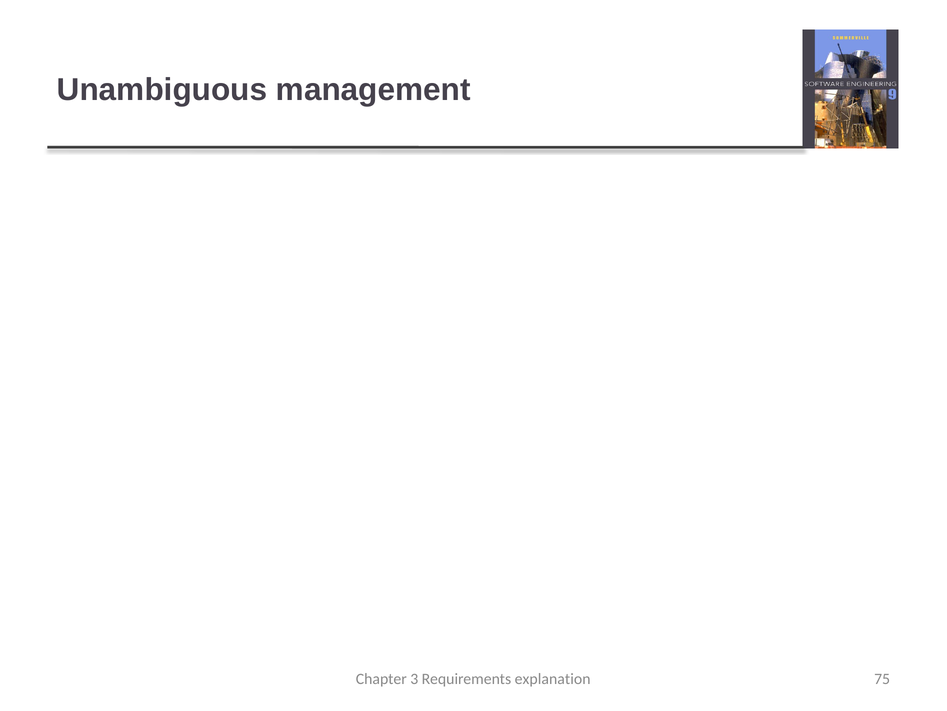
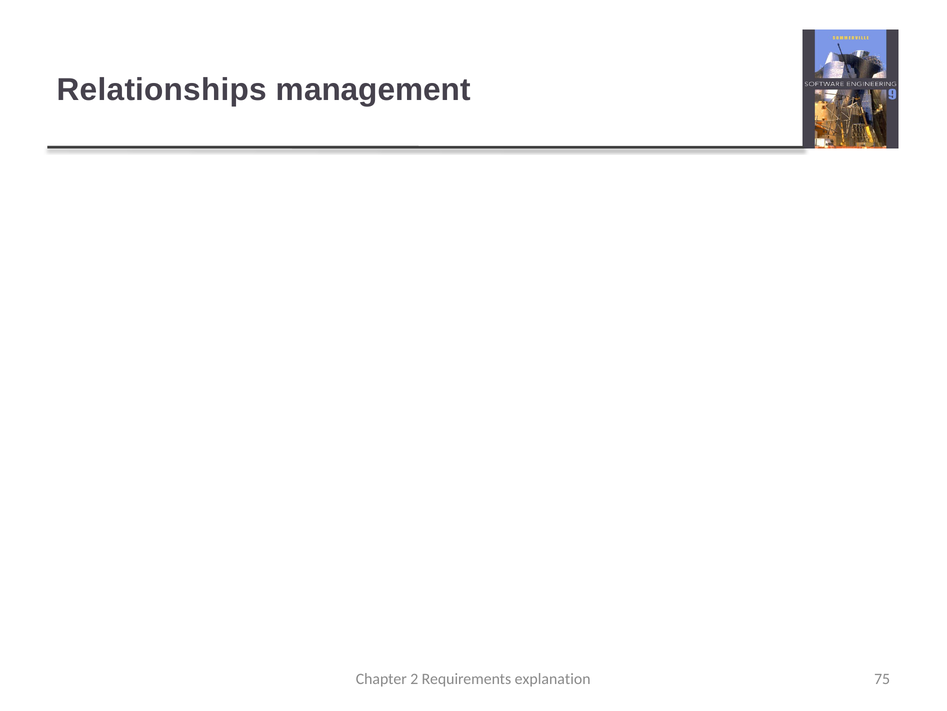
Unambiguous: Unambiguous -> Relationships
3: 3 -> 2
